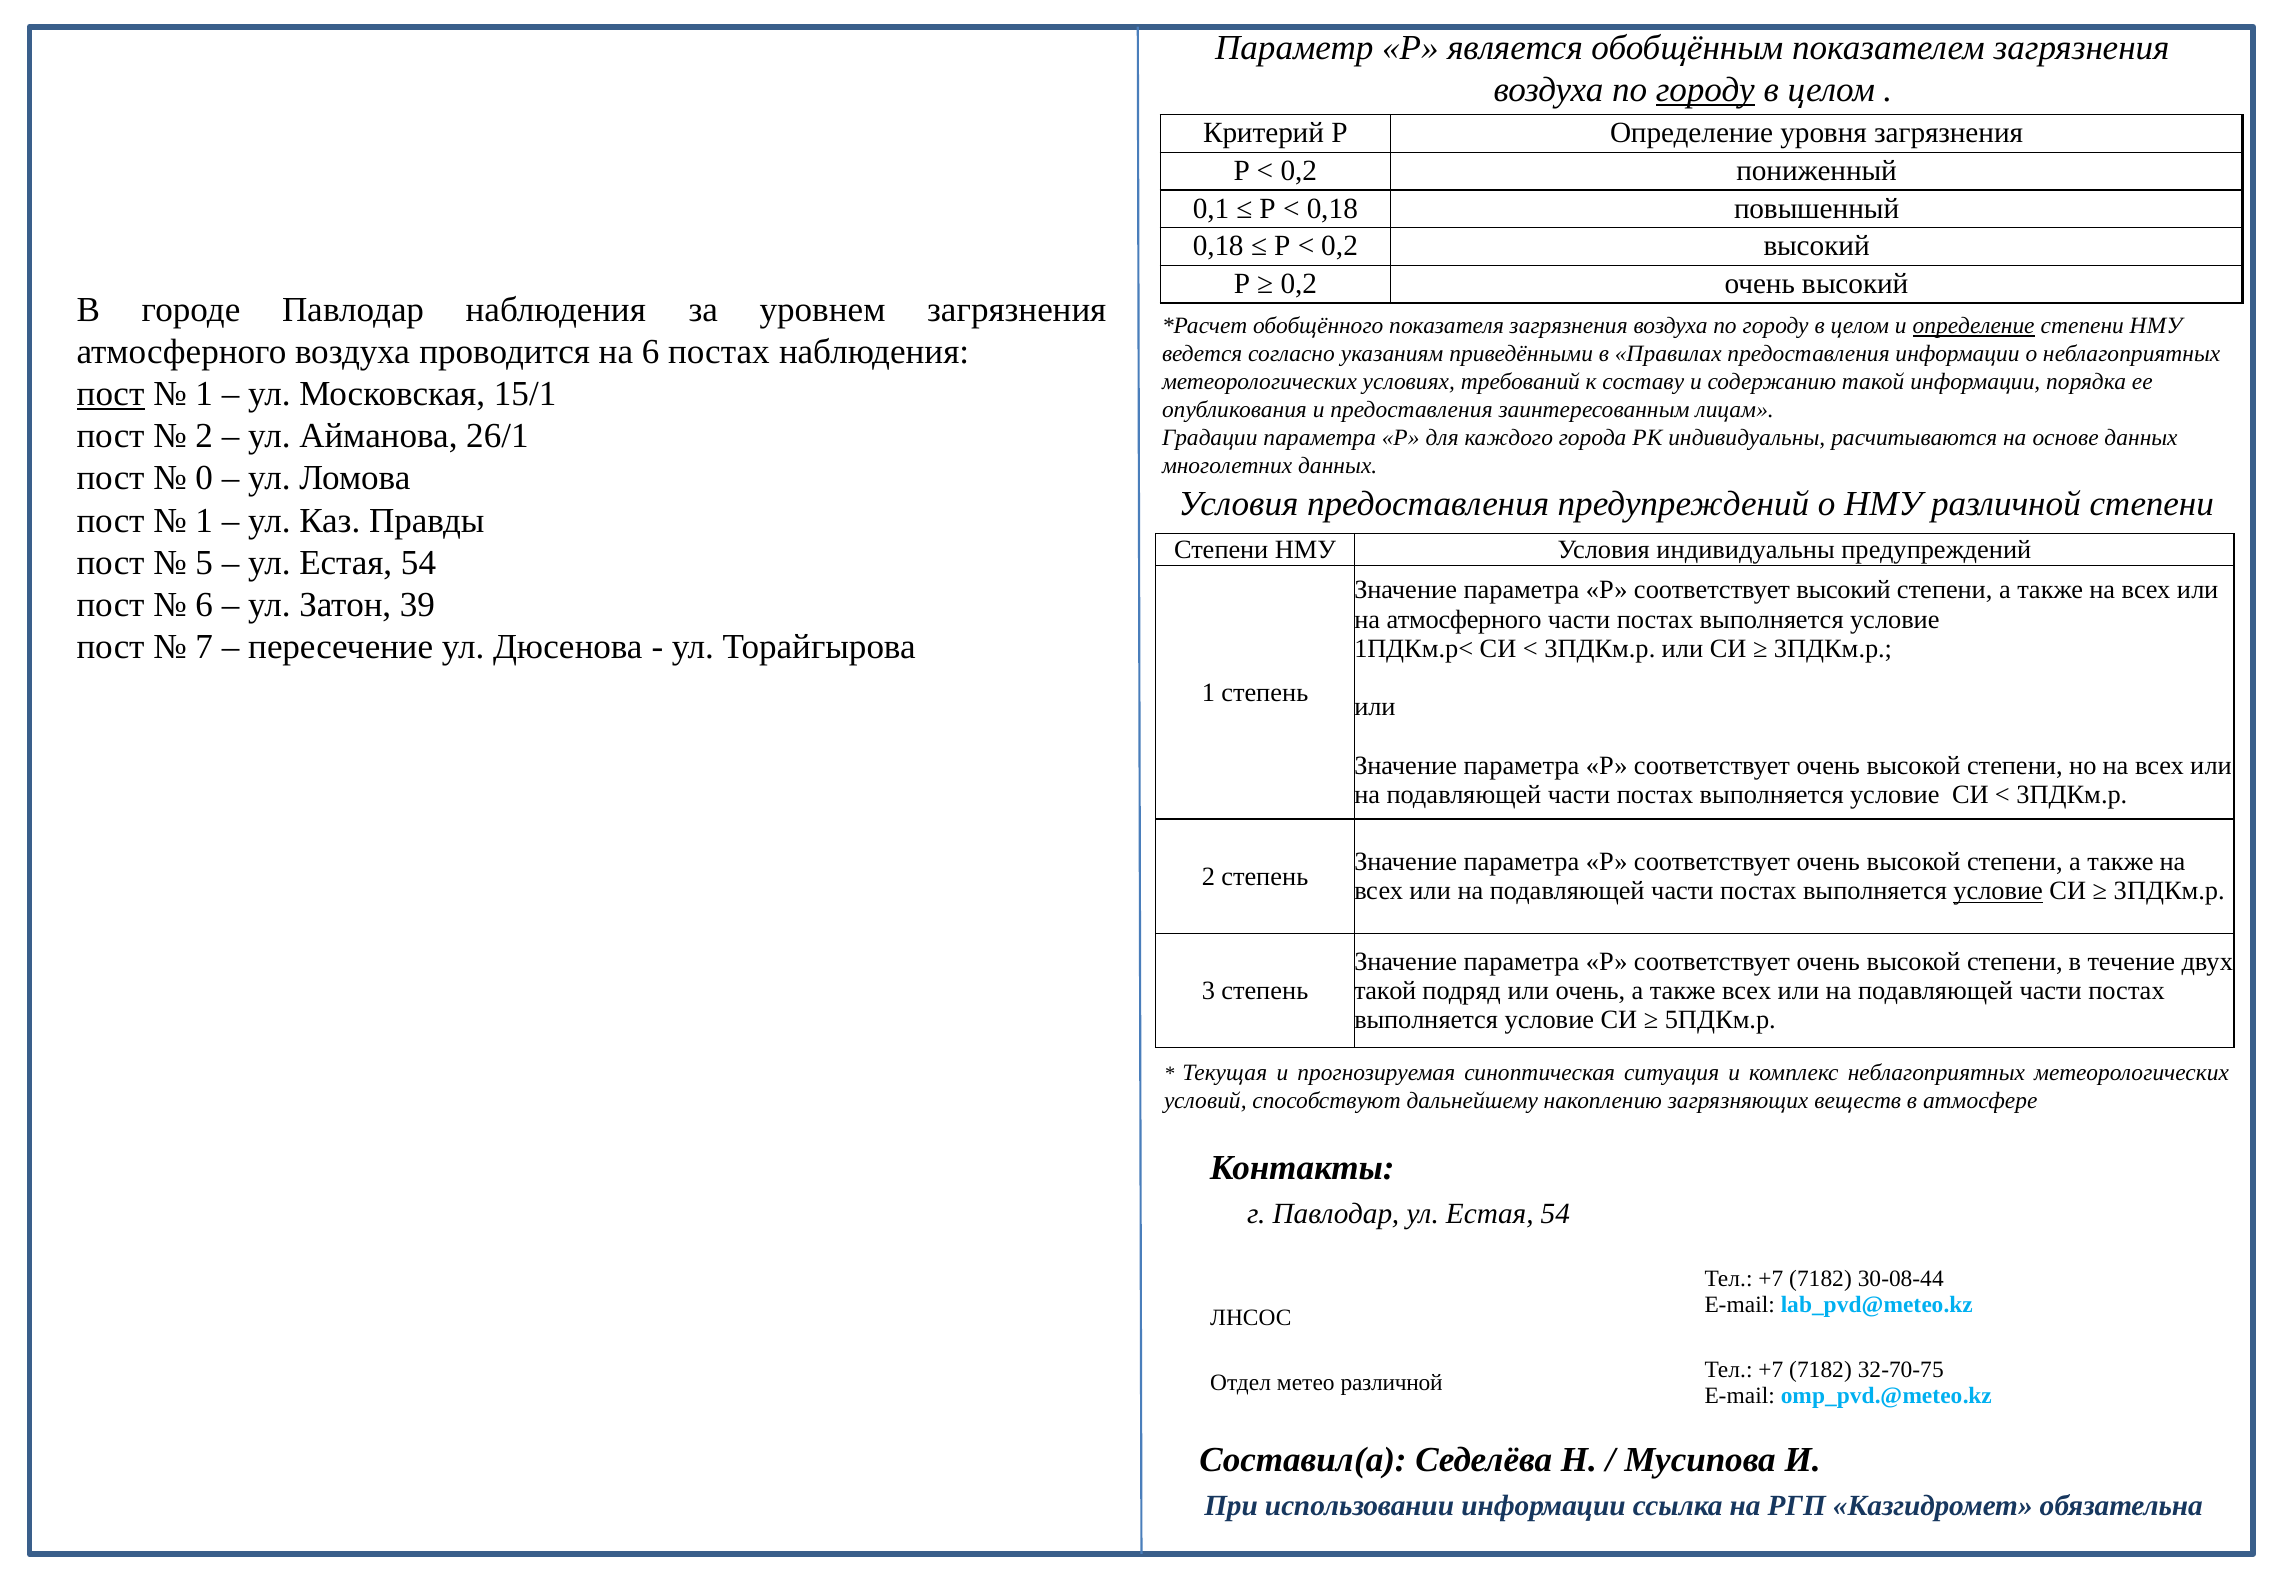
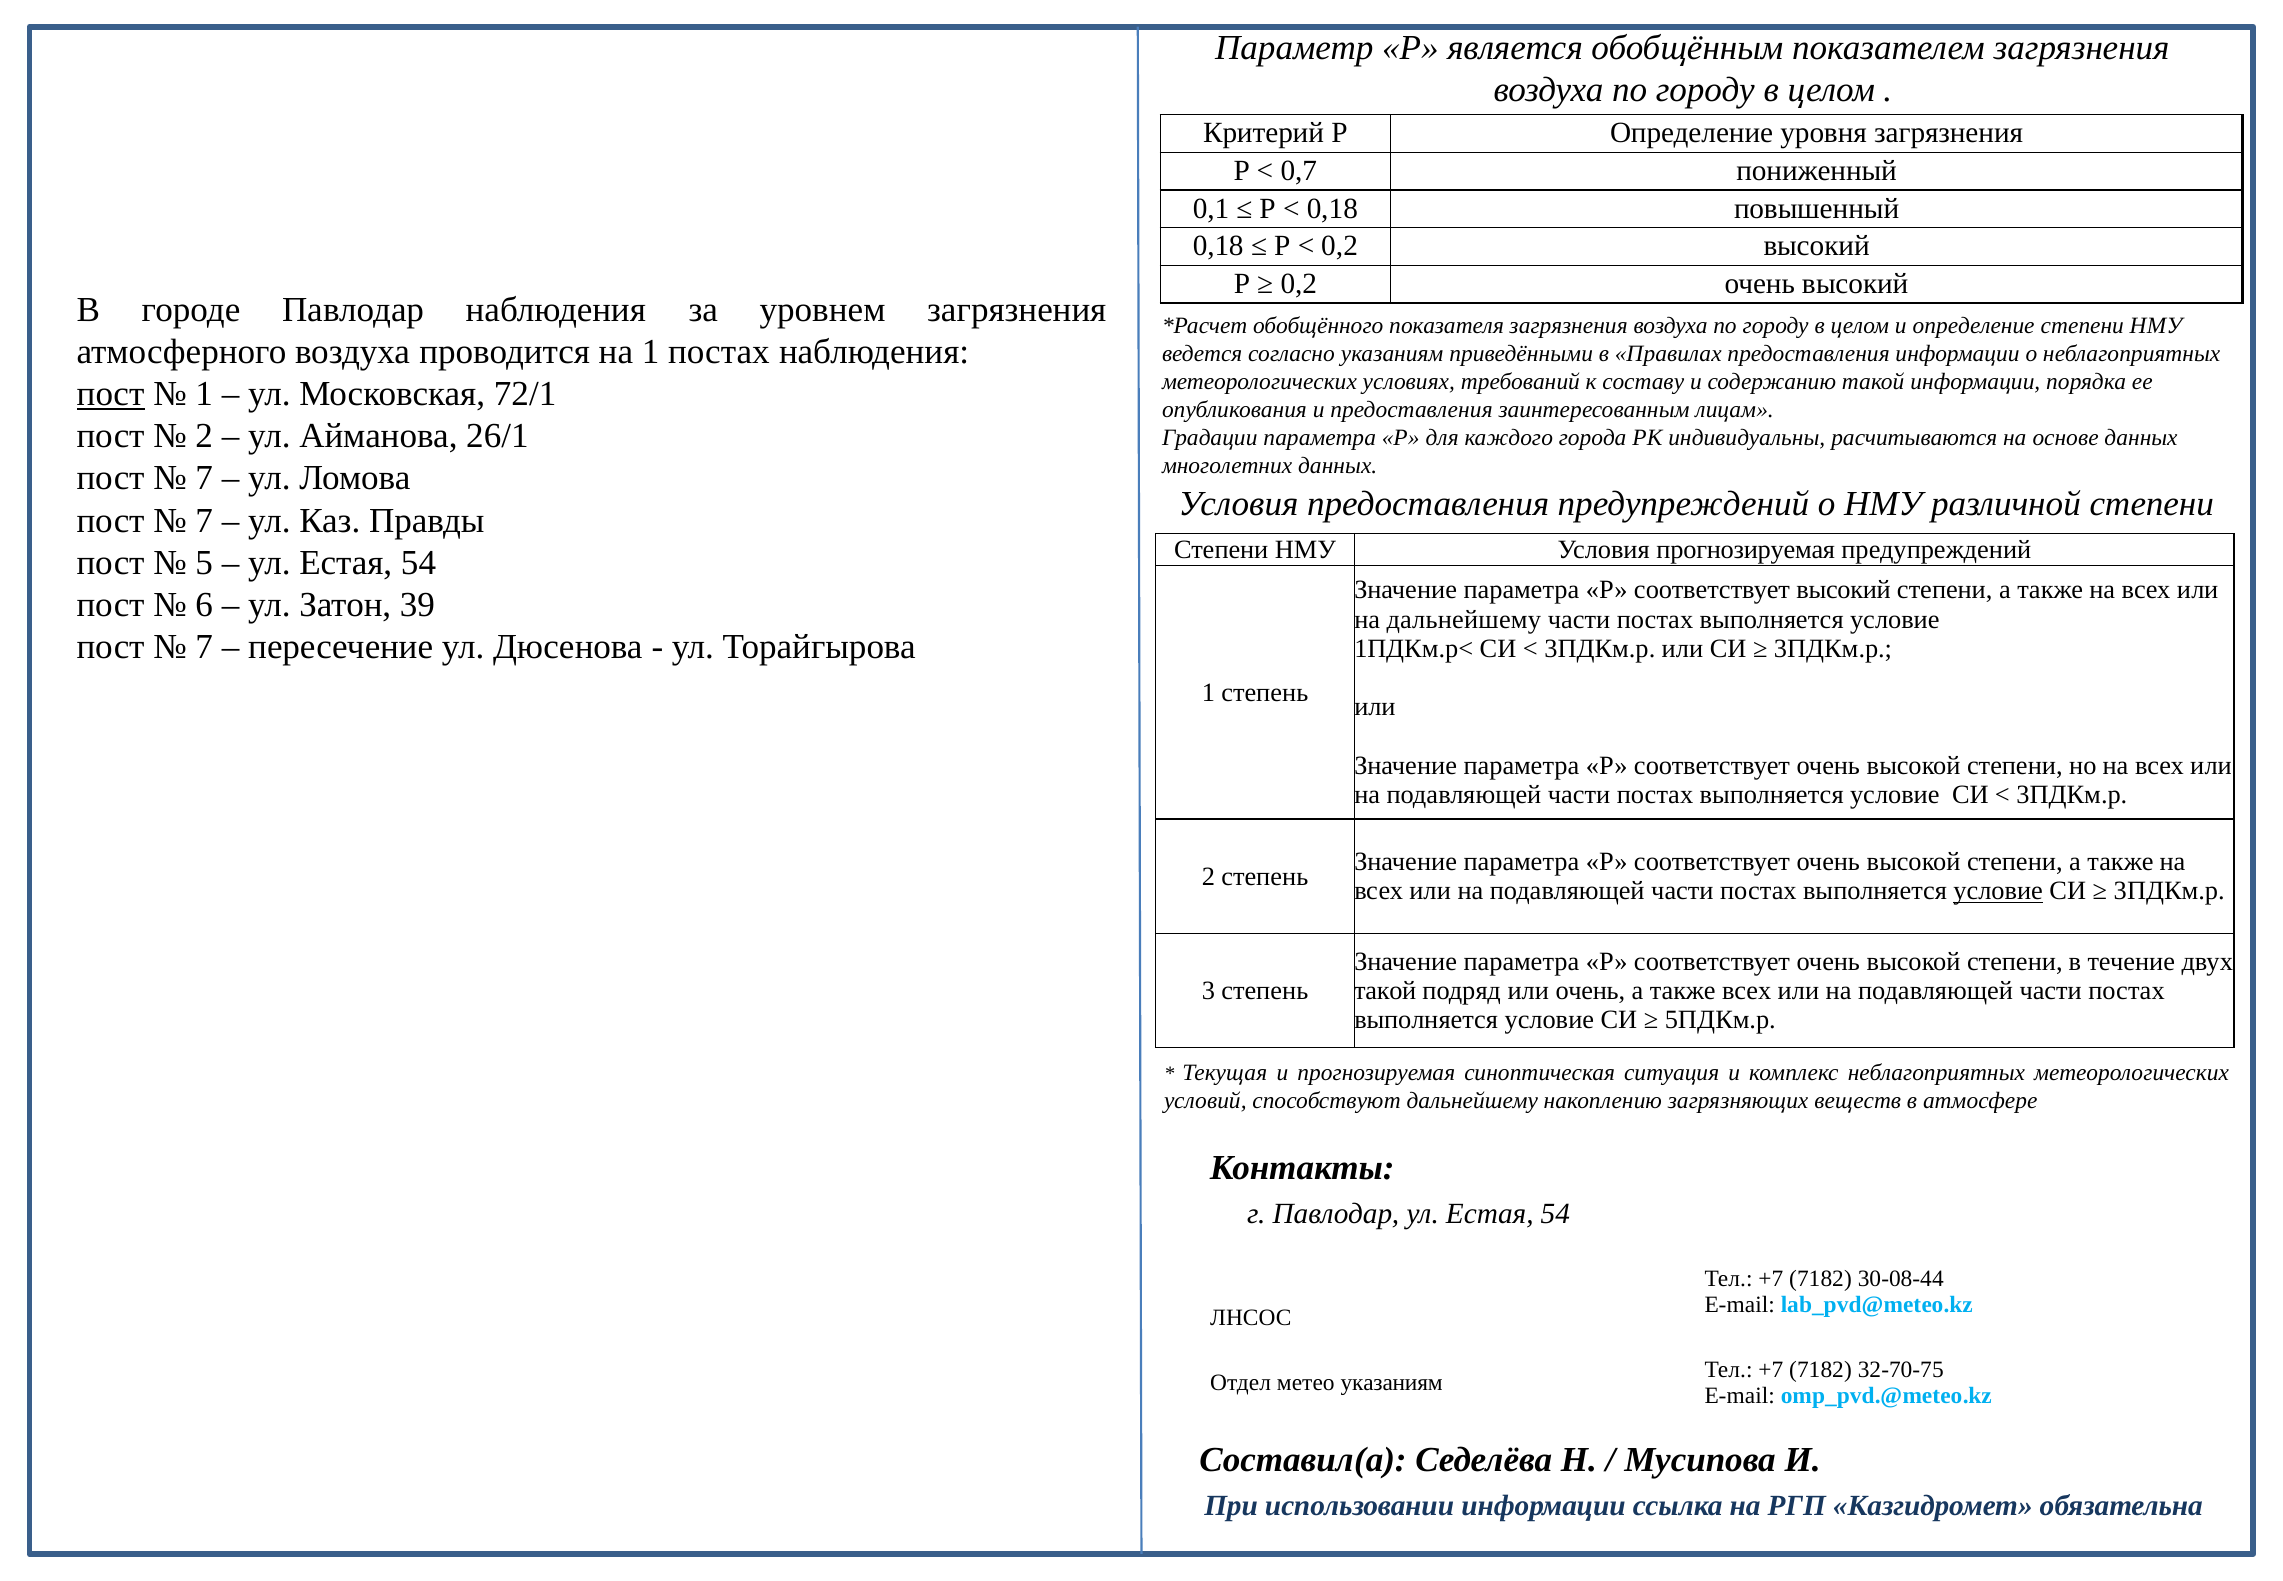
городу at (1705, 90) underline: present -> none
0,2 at (1299, 171): 0,2 -> 0,7
определение at (1974, 326) underline: present -> none
на 6: 6 -> 1
15/1: 15/1 -> 72/1
0 at (204, 478): 0 -> 7
1 at (204, 520): 1 -> 7
Условия индивидуальны: индивидуальны -> прогнозируемая
на атмосферного: атмосферного -> дальнейшему
метео различной: различной -> указаниям
